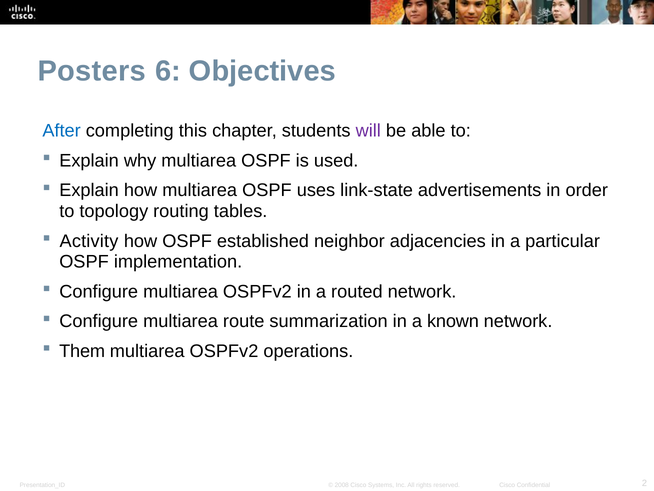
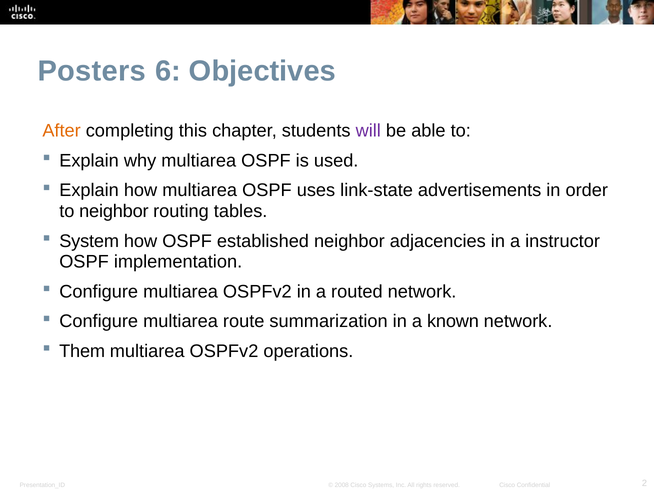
After colour: blue -> orange
to topology: topology -> neighbor
Activity: Activity -> System
particular: particular -> instructor
